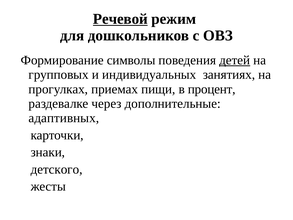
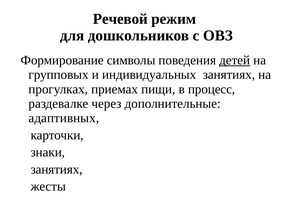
Речевой underline: present -> none
процент: процент -> процесс
детского at (57, 169): детского -> занятиях
